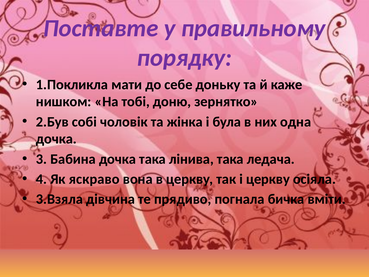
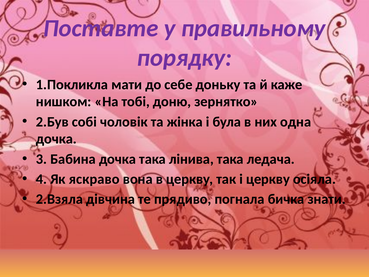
3.Взяла: 3.Взяла -> 2.Взяла
вміти: вміти -> знати
